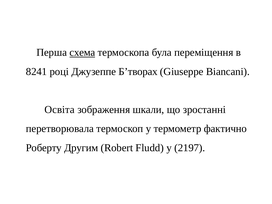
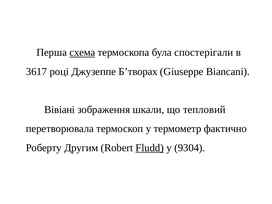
переміщення: переміщення -> спостерігали
8241: 8241 -> 3617
Освіта: Освіта -> Вівіані
зростанні: зростанні -> тепловий
Fludd underline: none -> present
2197: 2197 -> 9304
